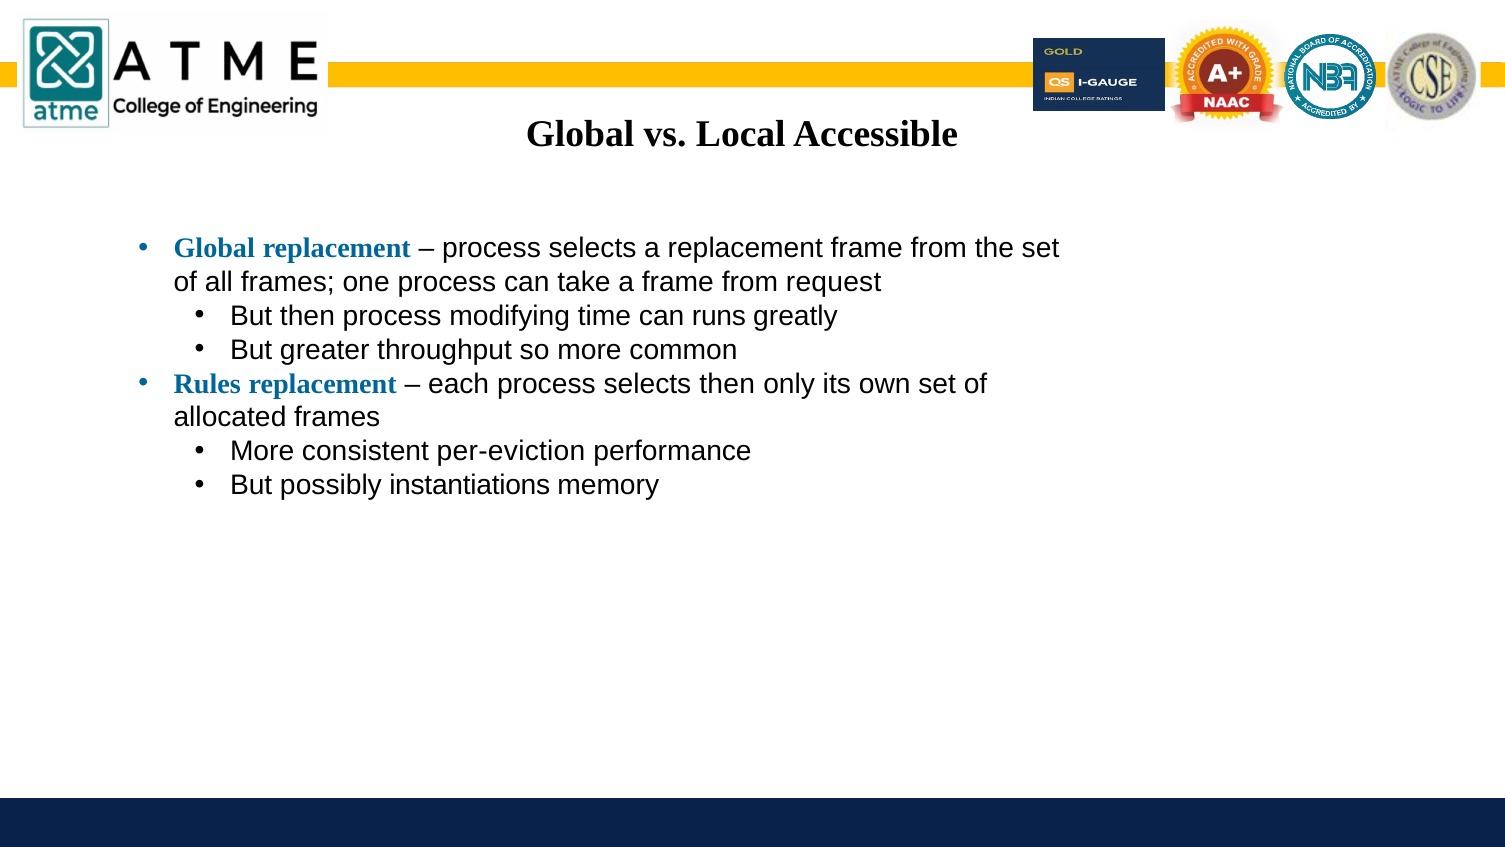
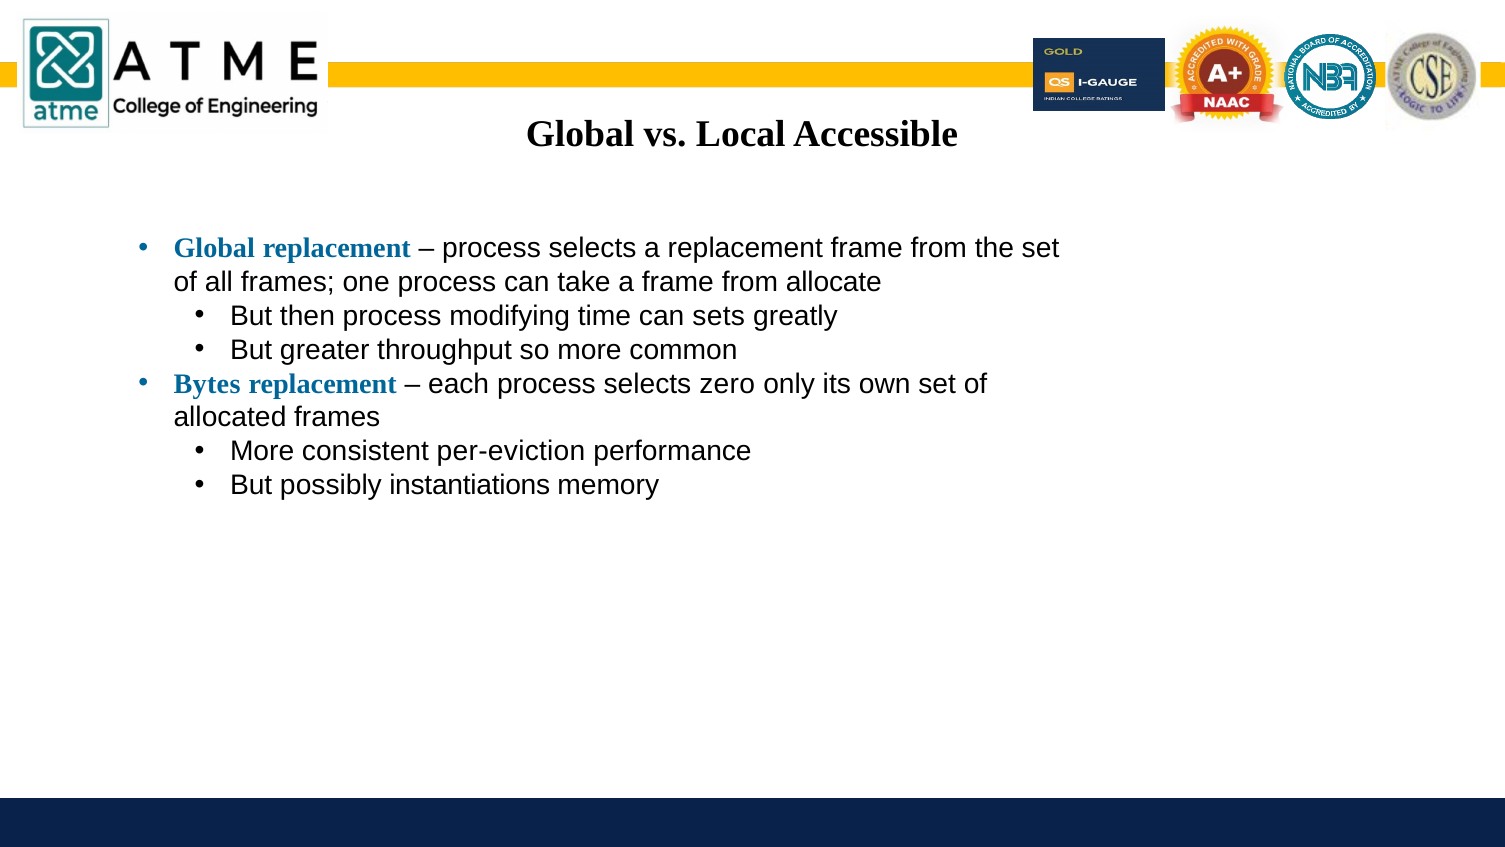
request: request -> allocate
runs: runs -> sets
Rules: Rules -> Bytes
selects then: then -> zero
